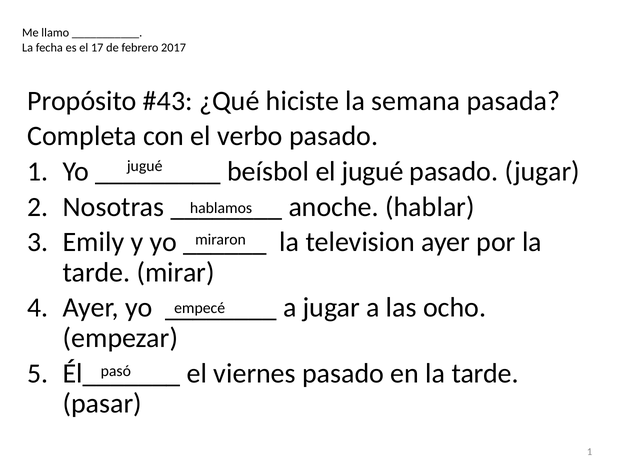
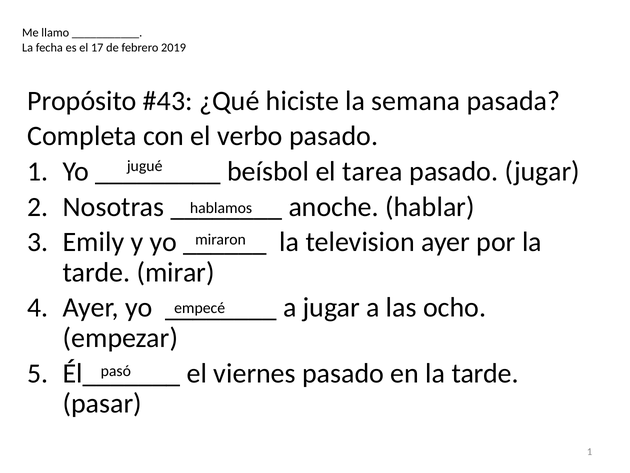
2017: 2017 -> 2019
el jugué: jugué -> tarea
